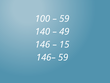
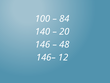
59 at (64, 19): 59 -> 84
49: 49 -> 20
15: 15 -> 48
146– 59: 59 -> 12
